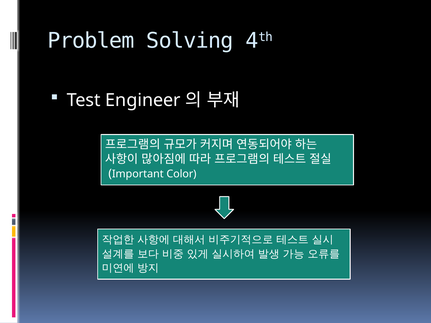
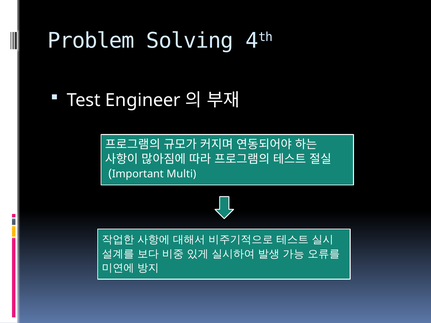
Color: Color -> Multi
